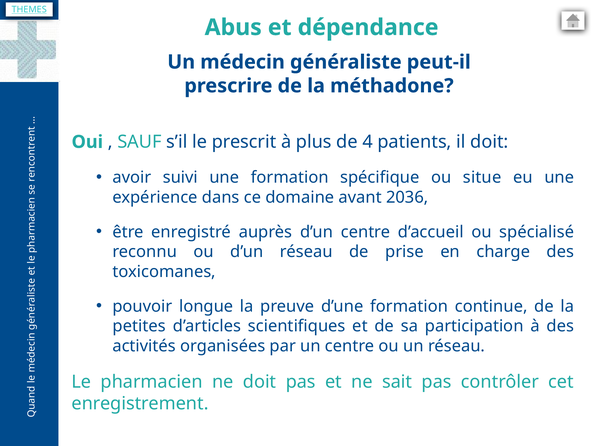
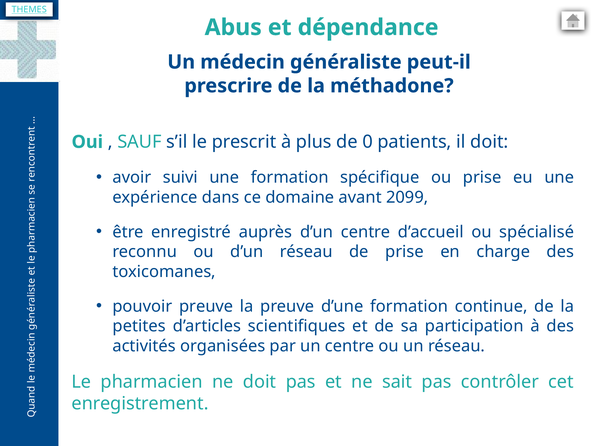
4: 4 -> 0
ou situe: situe -> prise
2036: 2036 -> 2099
pouvoir longue: longue -> preuve
